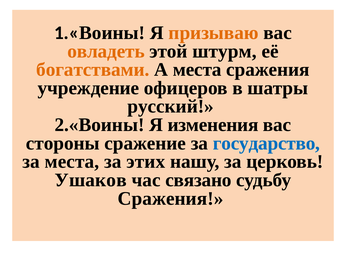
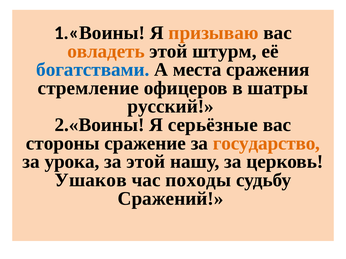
богатствами colour: orange -> blue
учреждение: учреждение -> стремление
изменения: изменения -> серьёзные
государство colour: blue -> orange
за места: места -> урока
за этих: этих -> этой
связано: связано -> походы
Сражения at (171, 199): Сражения -> Сражений
